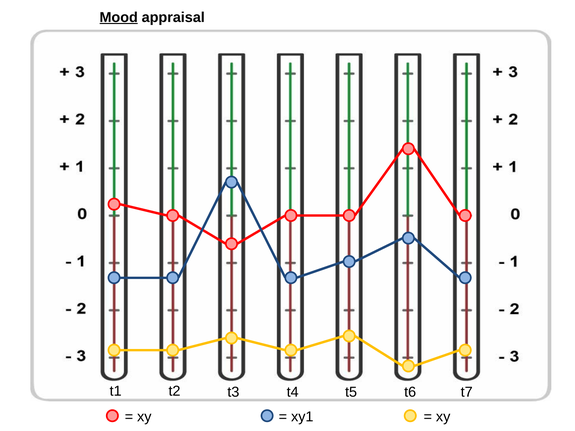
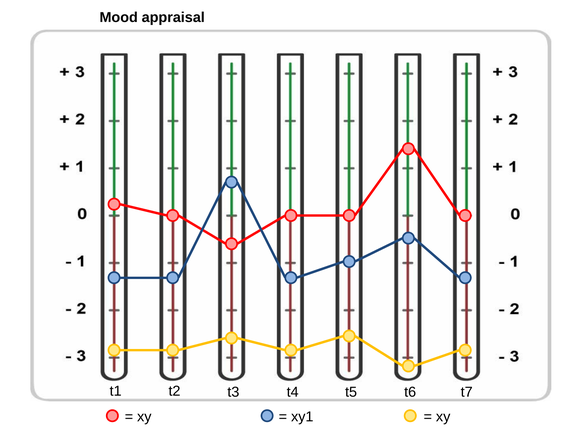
Mood underline: present -> none
